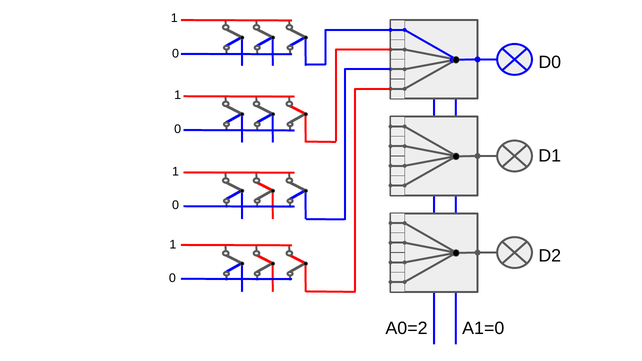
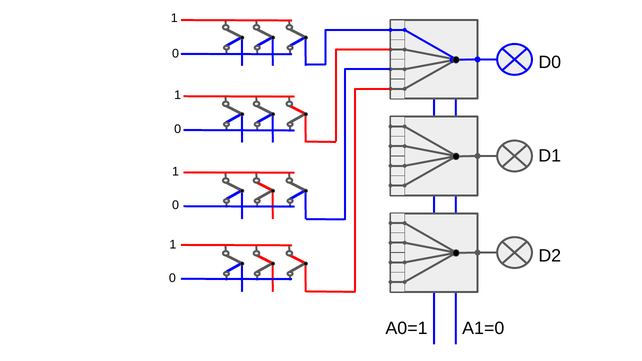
A0=2: A0=2 -> A0=1
